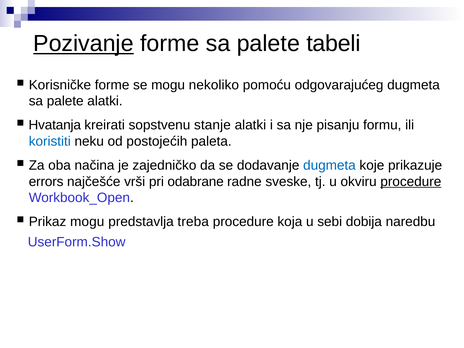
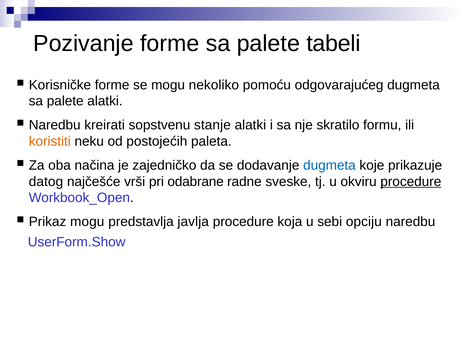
Pozivanje underline: present -> none
Hvatanja at (55, 125): Hvatanja -> Naredbu
pisanju: pisanju -> skratilo
koristiti colour: blue -> orange
errors: errors -> datog
treba: treba -> javlja
dobija: dobija -> opciju
